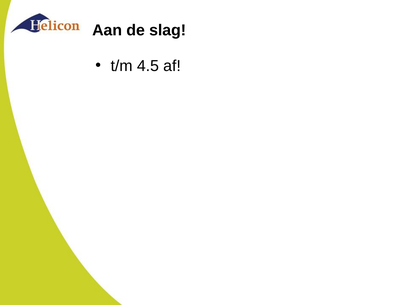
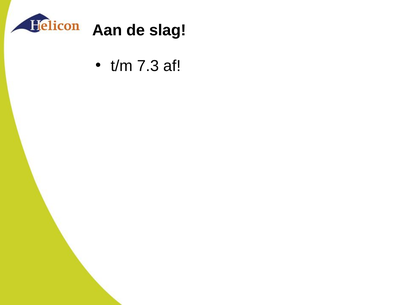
4.5: 4.5 -> 7.3
